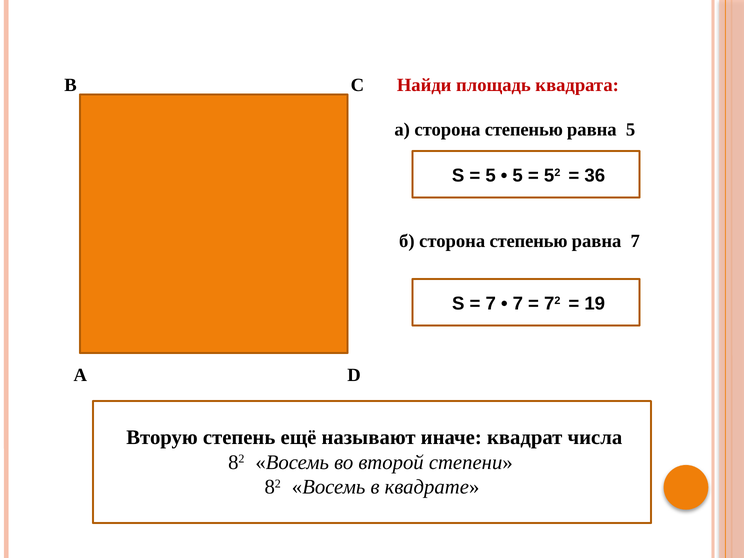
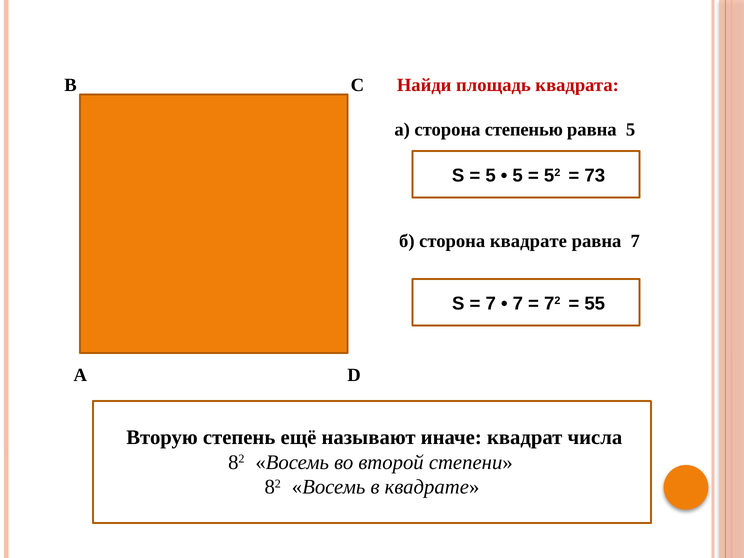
36: 36 -> 73
б сторона степенью: степенью -> квадрате
19: 19 -> 55
